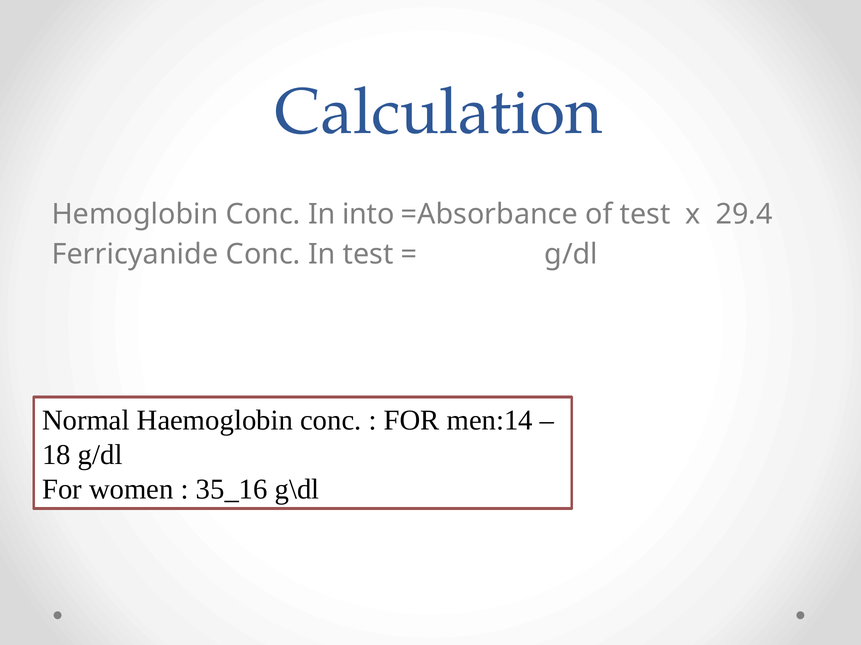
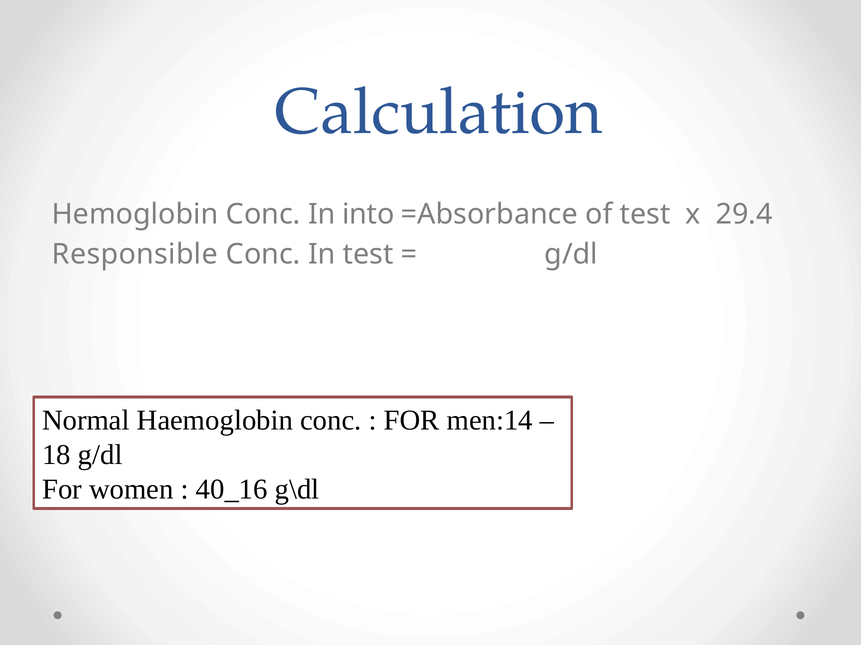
Ferricyanide: Ferricyanide -> Responsible
35_16: 35_16 -> 40_16
